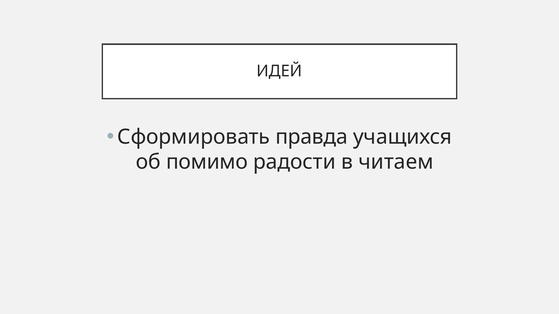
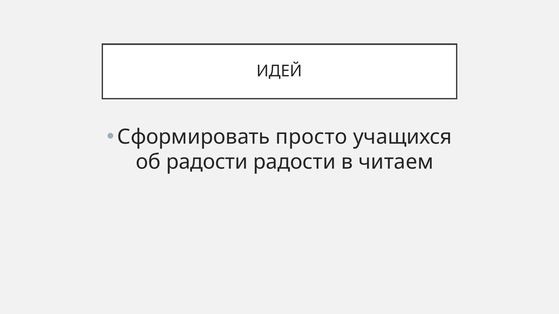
правда: правда -> просто
об помимо: помимо -> радости
